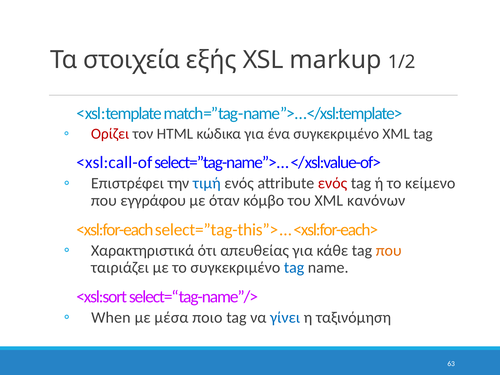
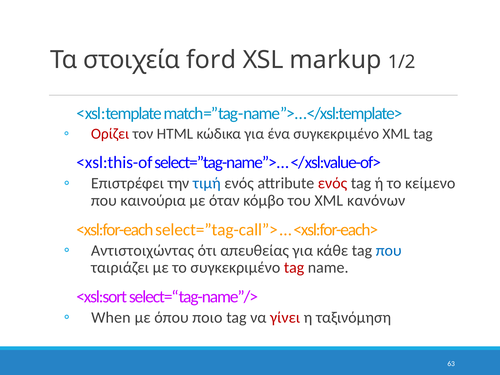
εξής: εξής -> ford
<xsl:call-of: <xsl:call-of -> <xsl:this-of
εγγράφου: εγγράφου -> καινούρια
select=”tag-this”>: select=”tag-this”> -> select=”tag-call”>
Χαρακτηριστικά: Χαρακτηριστικά -> Αντιστοιχώντας
που at (389, 250) colour: orange -> blue
tag at (294, 268) colour: blue -> red
μέσα: μέσα -> όπου
γίνει colour: blue -> red
